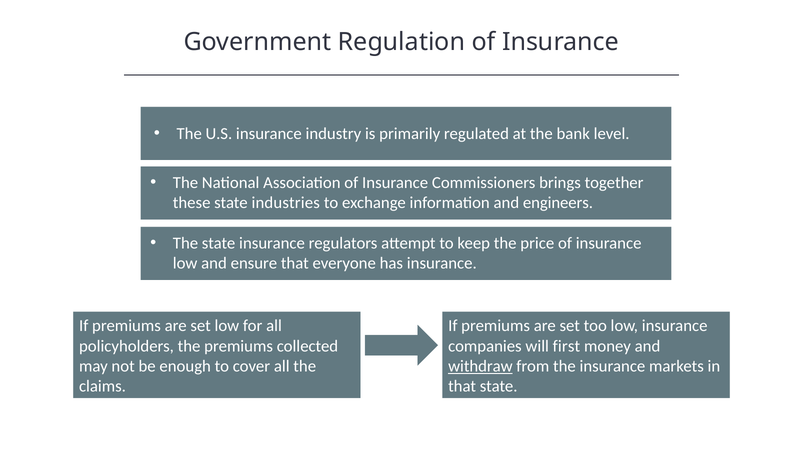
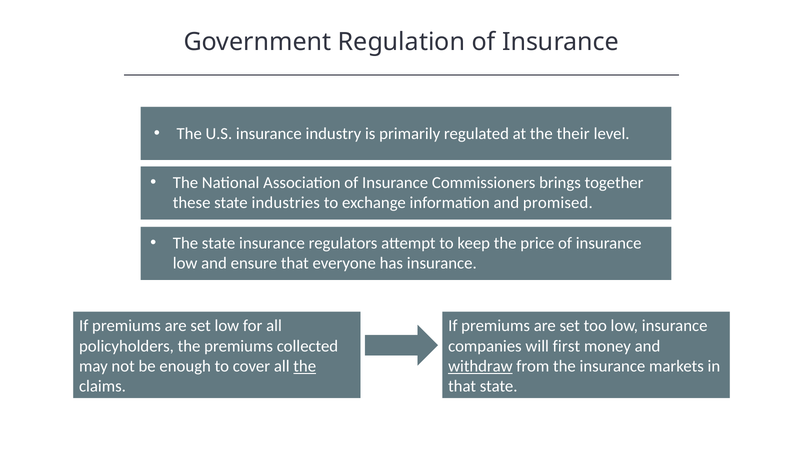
bank: bank -> their
engineers: engineers -> promised
the at (305, 366) underline: none -> present
